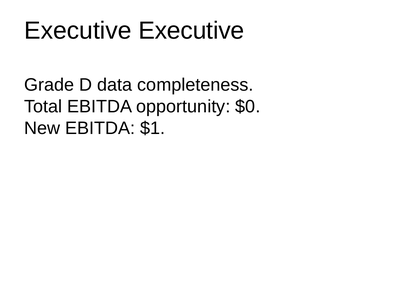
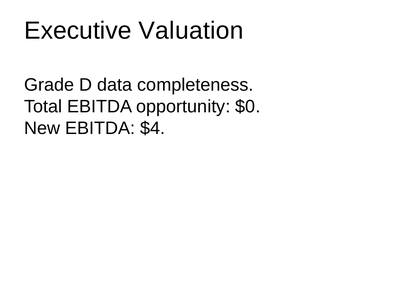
Executive Executive: Executive -> Valuation
$1: $1 -> $4
